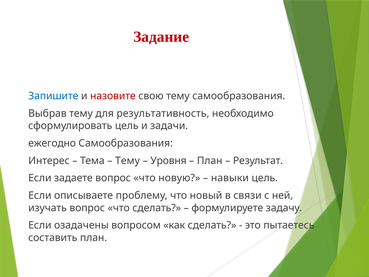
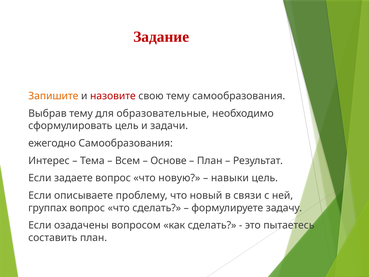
Запишите colour: blue -> orange
результативность: результативность -> образовательные
Тему at (127, 161): Тему -> Всем
Уровня: Уровня -> Основе
изучать: изучать -> группах
